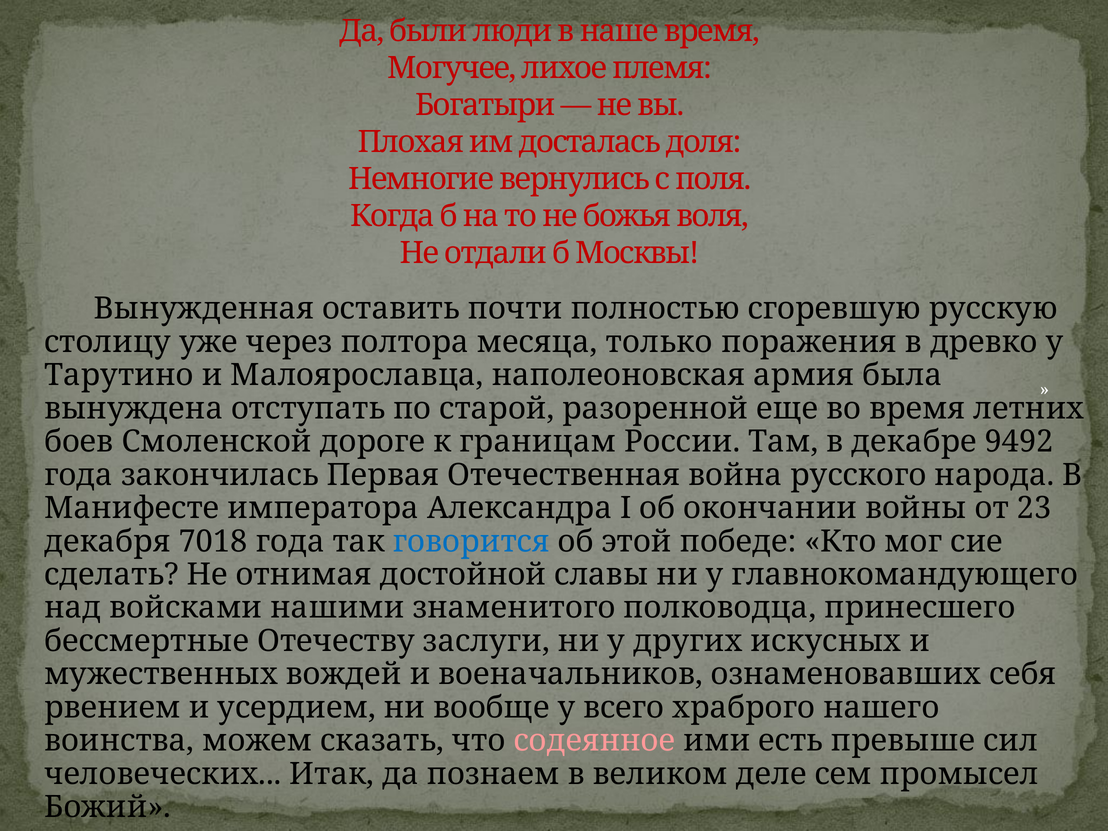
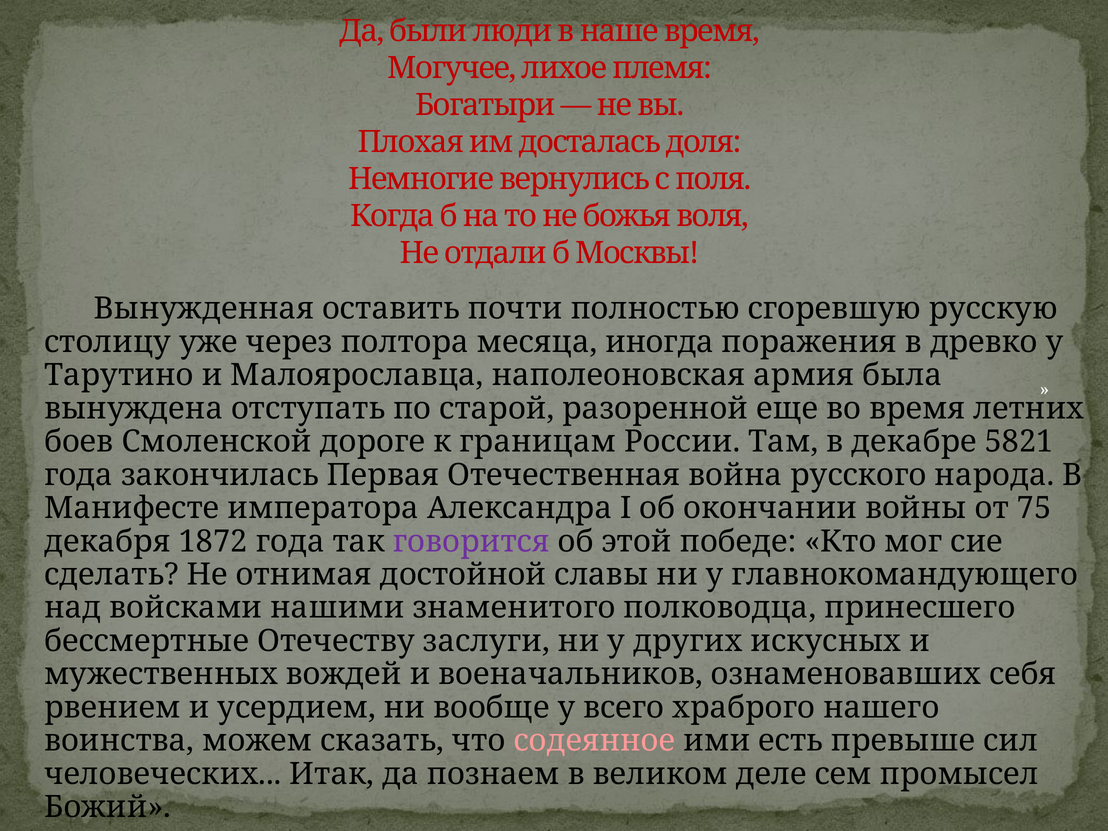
только: только -> иногда
9492: 9492 -> 5821
23: 23 -> 75
7018: 7018 -> 1872
говорится colour: blue -> purple
